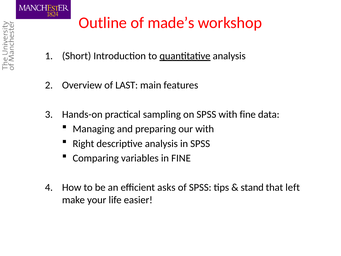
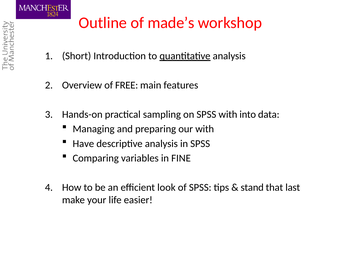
LAST: LAST -> FREE
with fine: fine -> into
Right: Right -> Have
asks: asks -> look
left: left -> last
